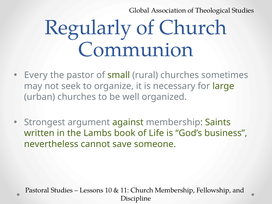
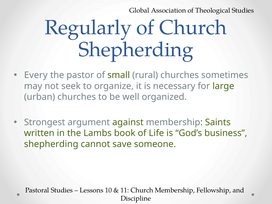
Communion at (136, 50): Communion -> Shepherding
nevertheless at (51, 144): nevertheless -> shepherding
